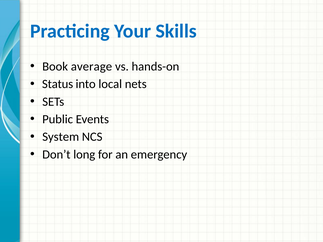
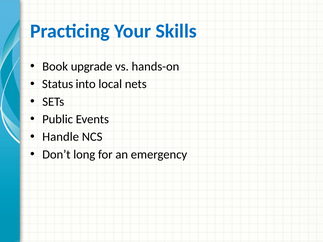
average: average -> upgrade
System: System -> Handle
